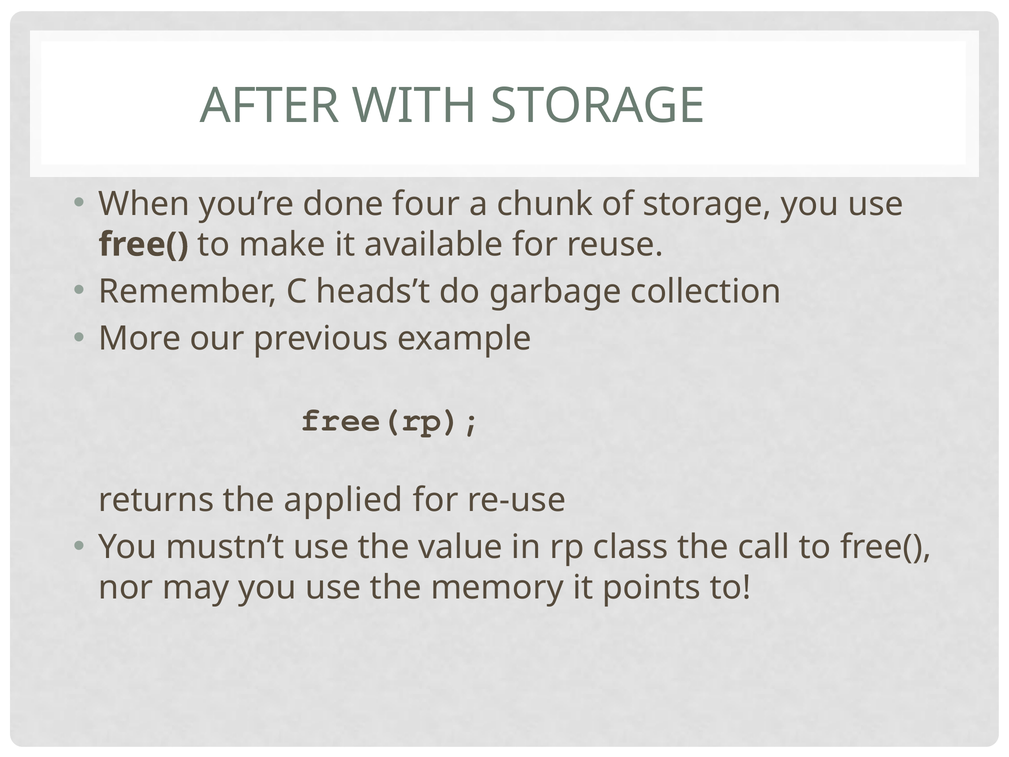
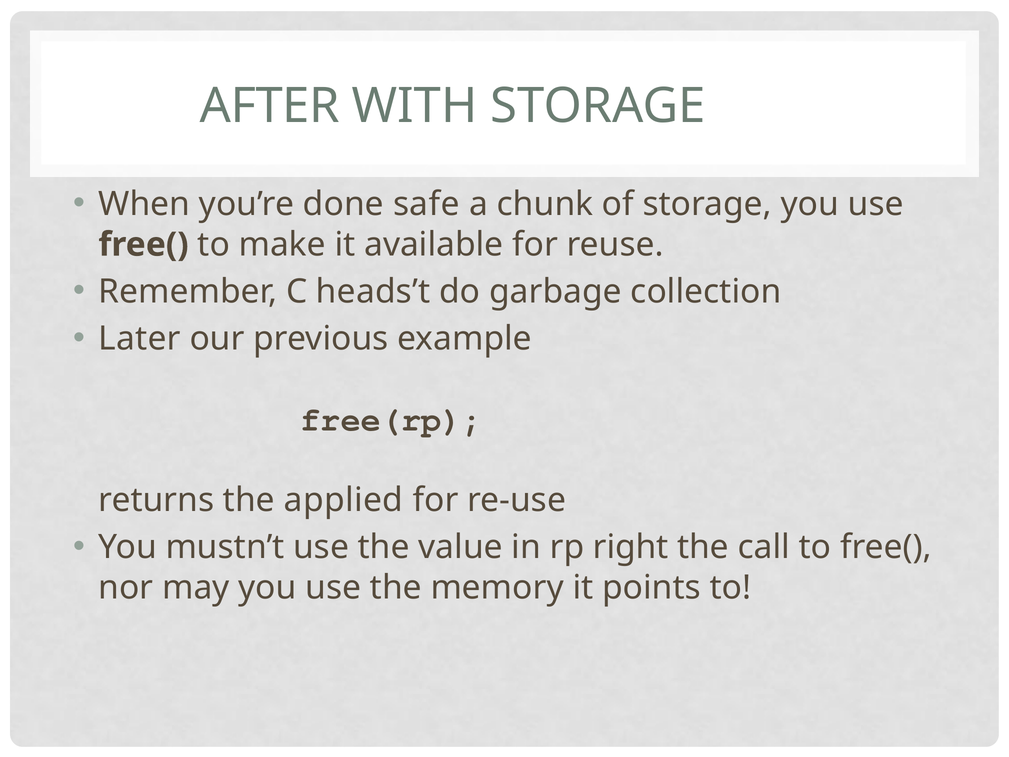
four: four -> safe
More: More -> Later
class: class -> right
